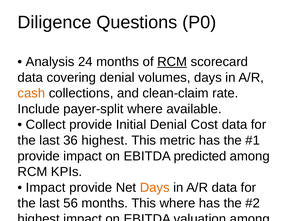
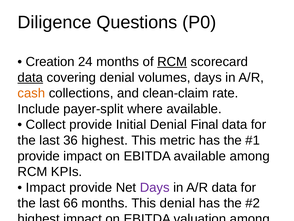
Analysis: Analysis -> Creation
data at (30, 77) underline: none -> present
Denial Cost: Cost -> Final
EBITDA predicted: predicted -> available
Days at (155, 187) colour: orange -> purple
56: 56 -> 66
This where: where -> denial
